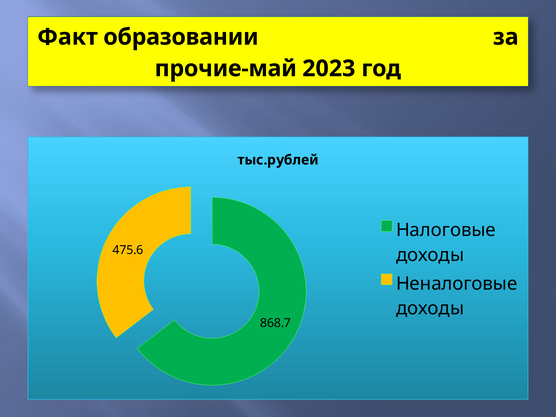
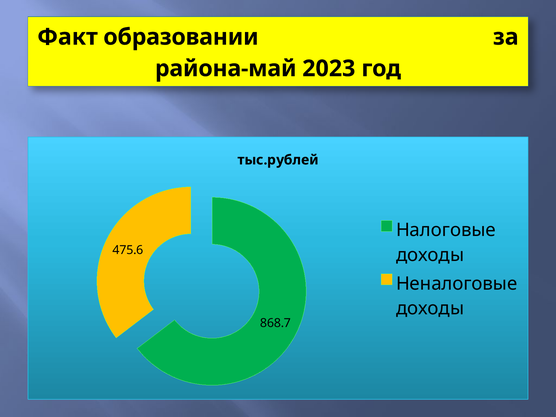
прочие-май: прочие-май -> района-май
